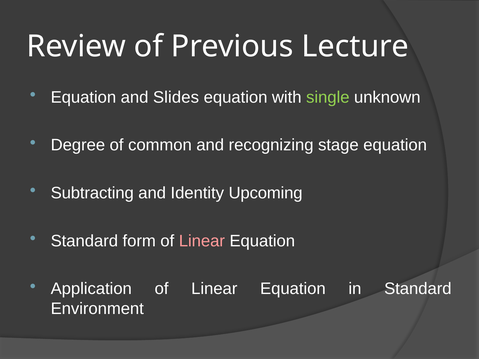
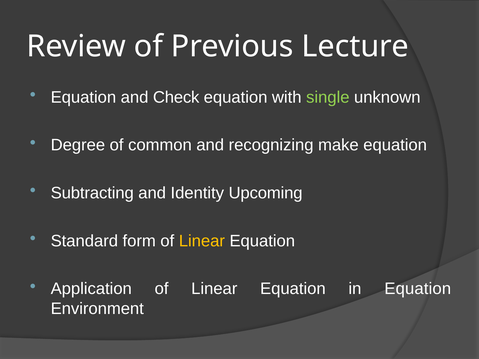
Slides: Slides -> Check
stage: stage -> make
Linear at (202, 241) colour: pink -> yellow
in Standard: Standard -> Equation
